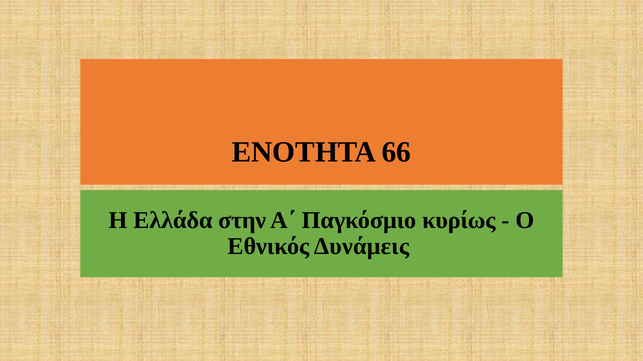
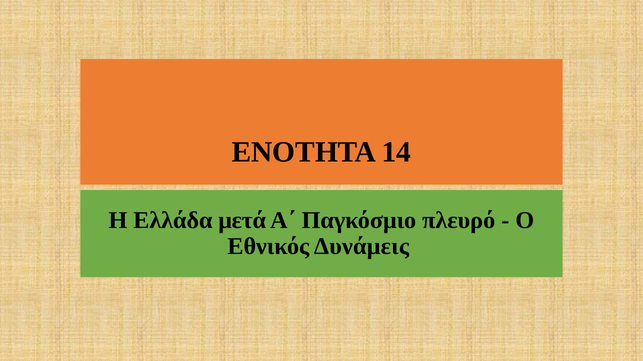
66: 66 -> 14
στην: στην -> μετά
κυρίως: κυρίως -> πλευρό
